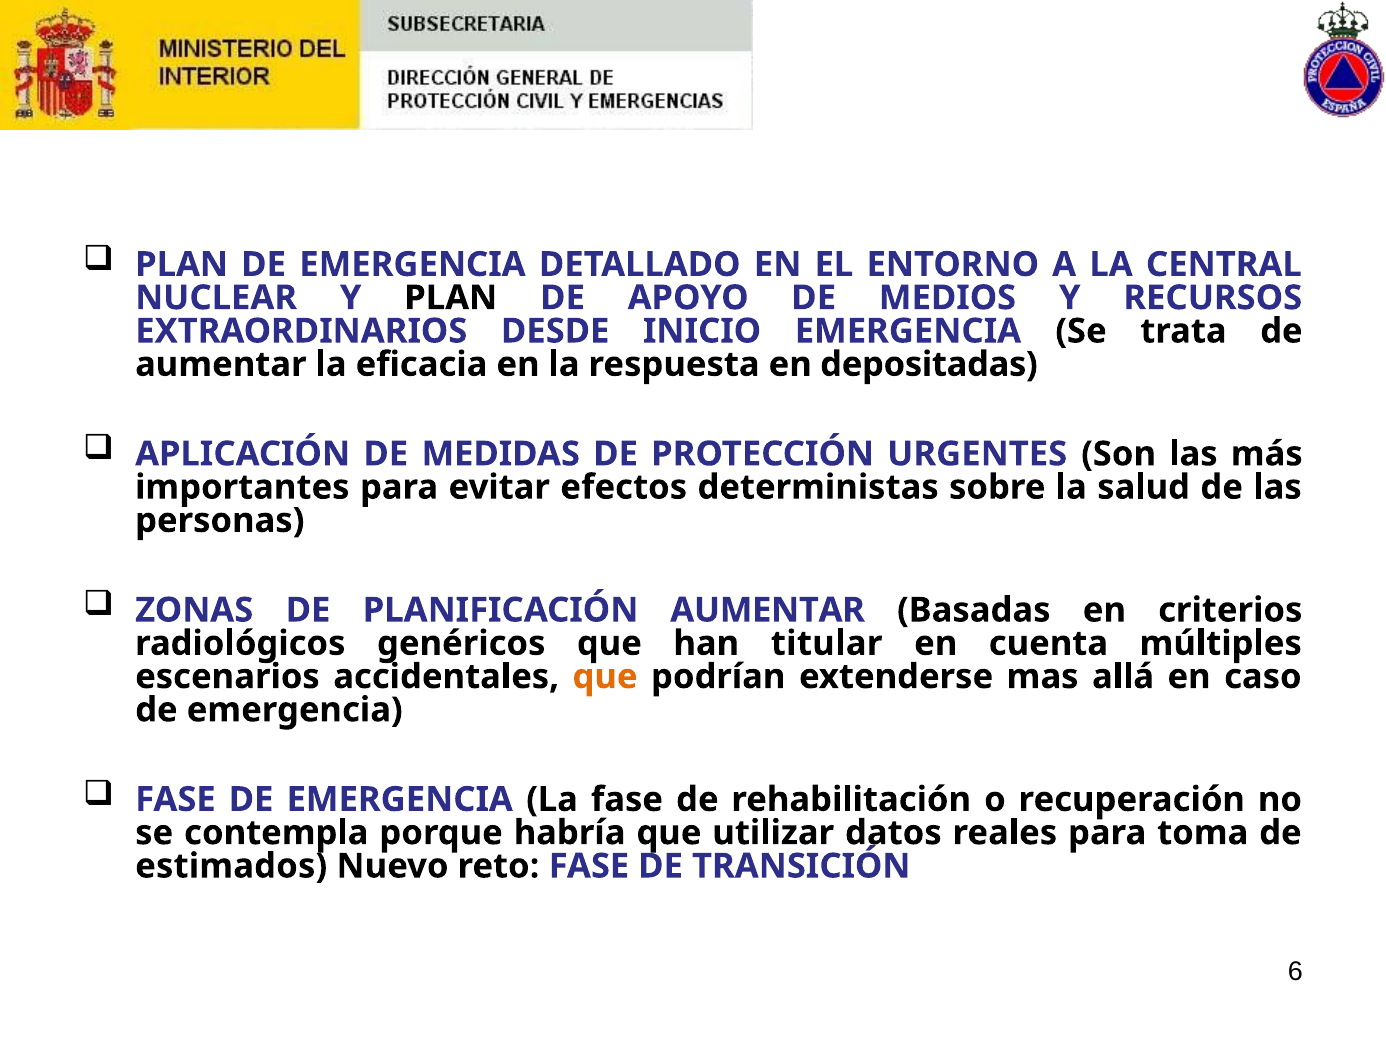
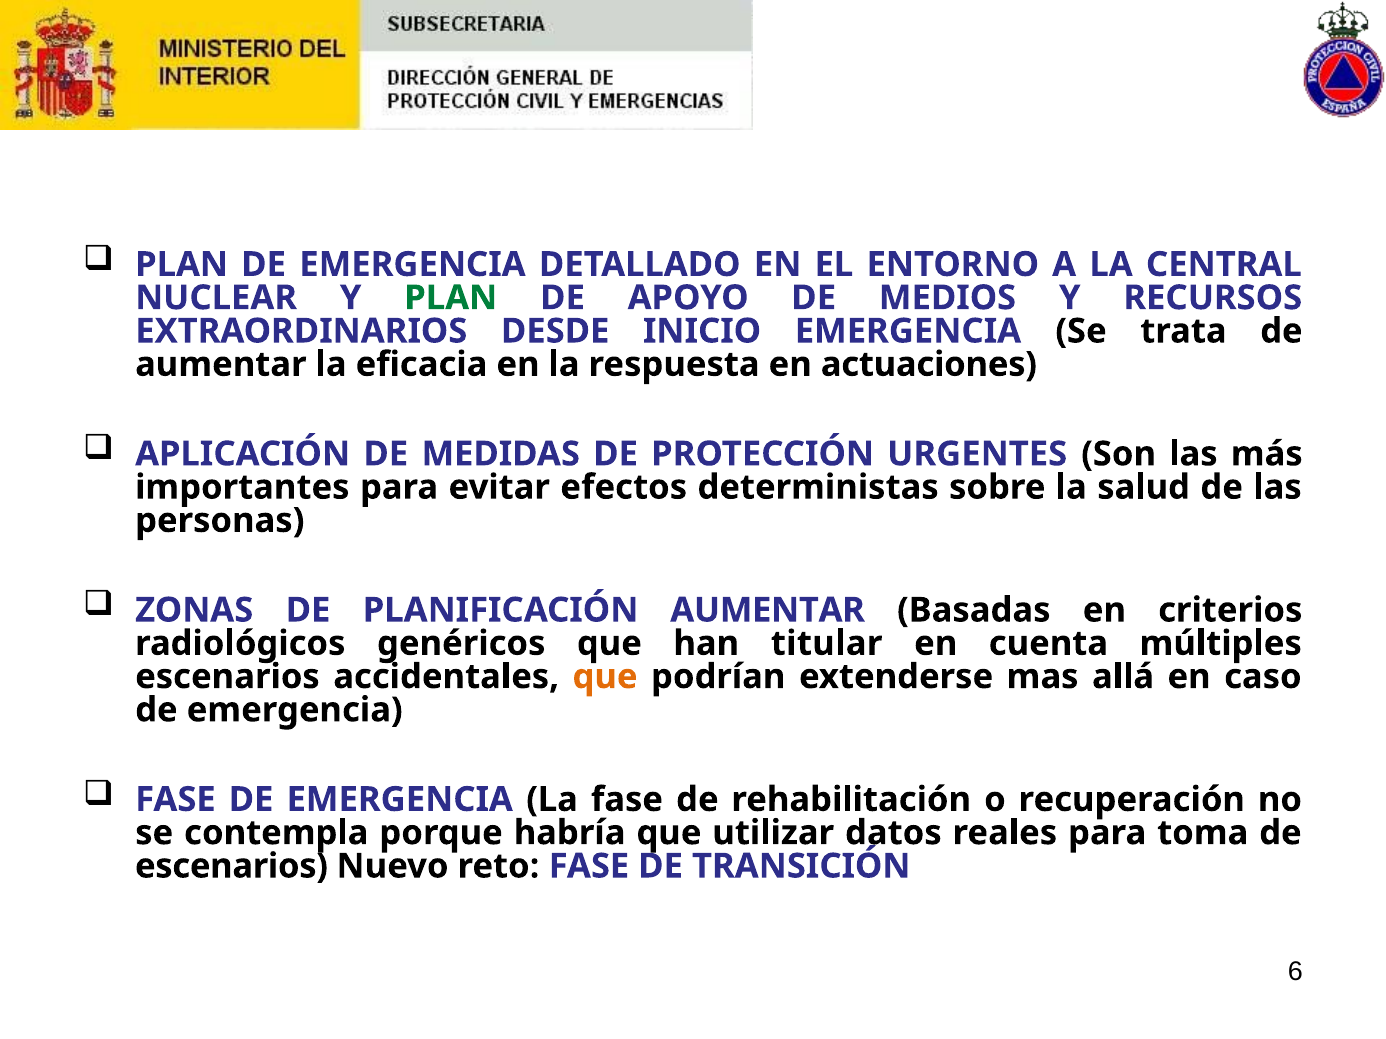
PLAN at (451, 298) colour: black -> green
depositadas: depositadas -> actuaciones
estimados at (231, 866): estimados -> escenarios
